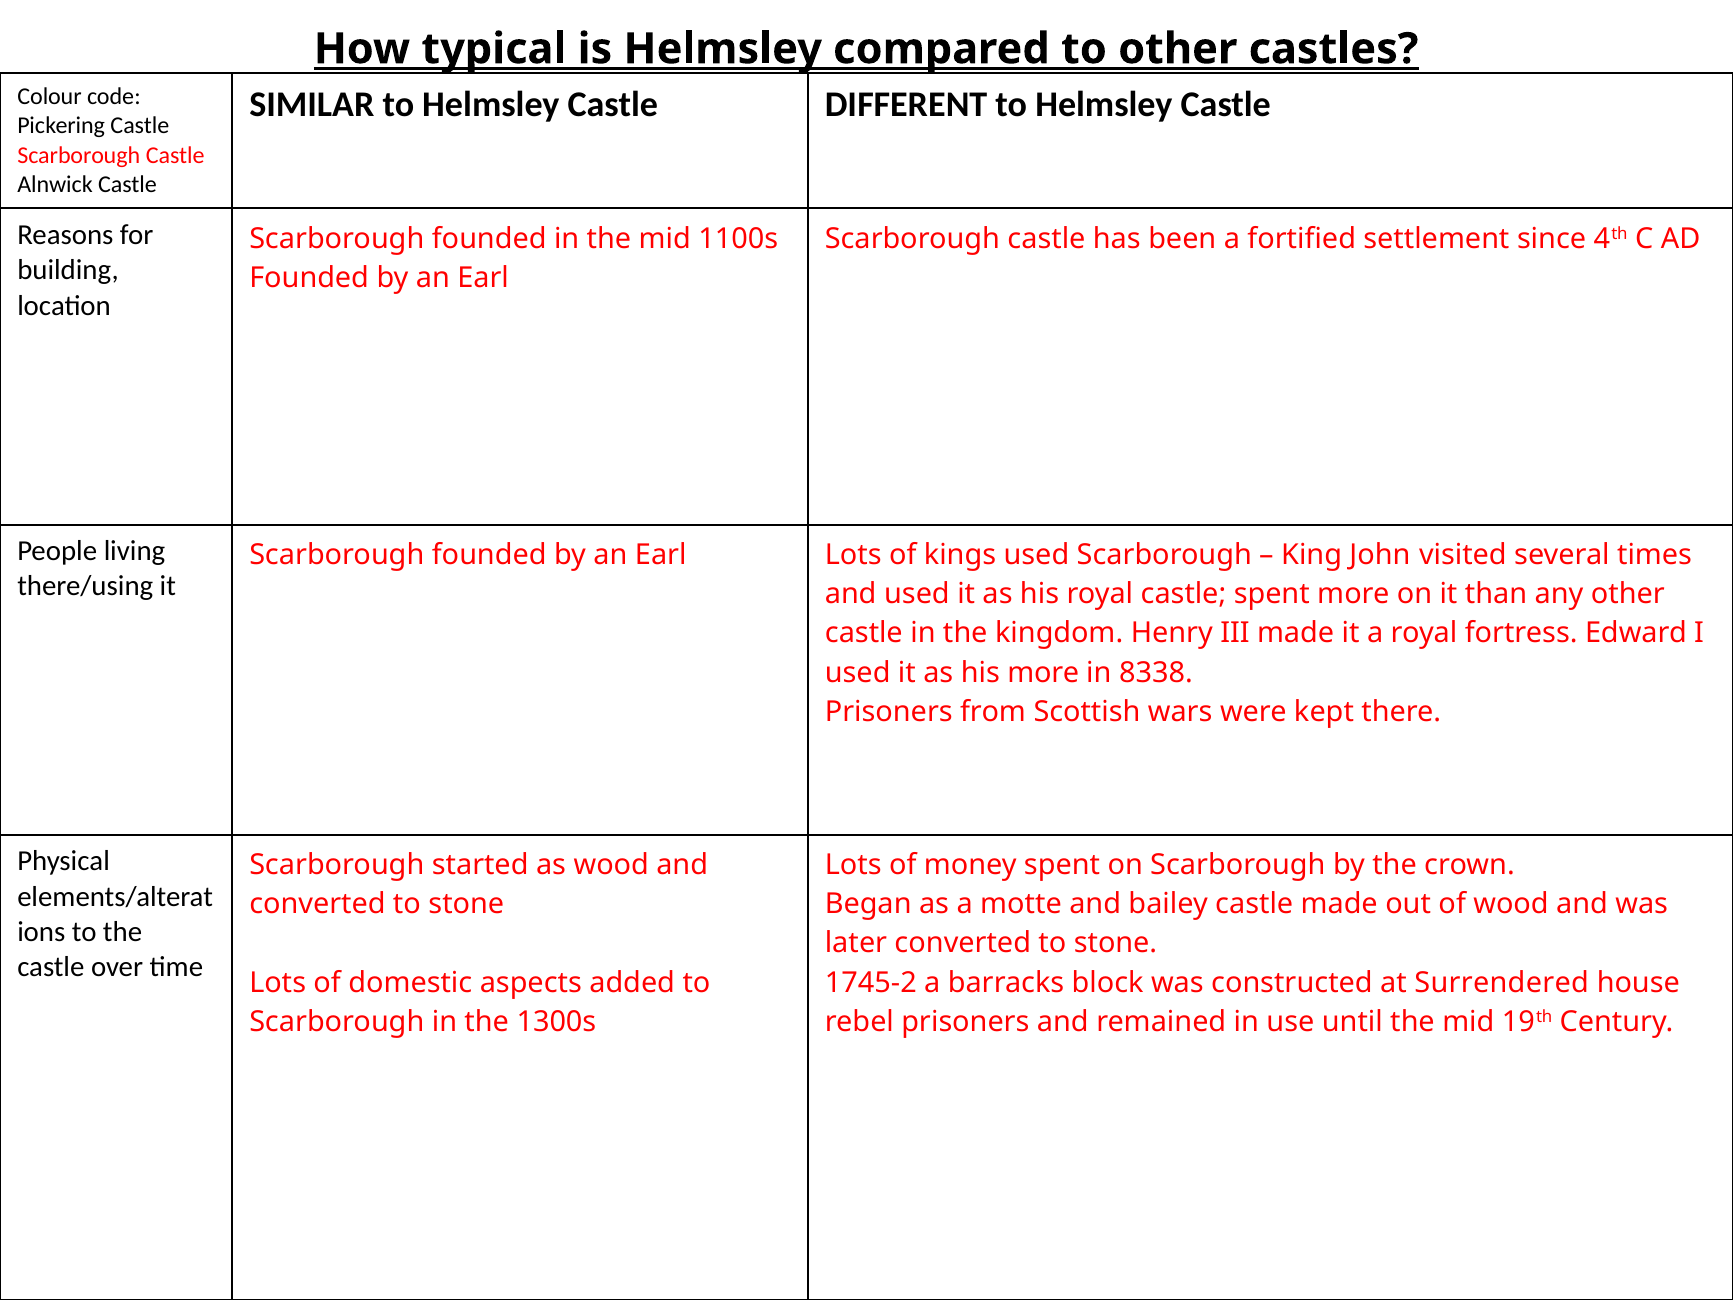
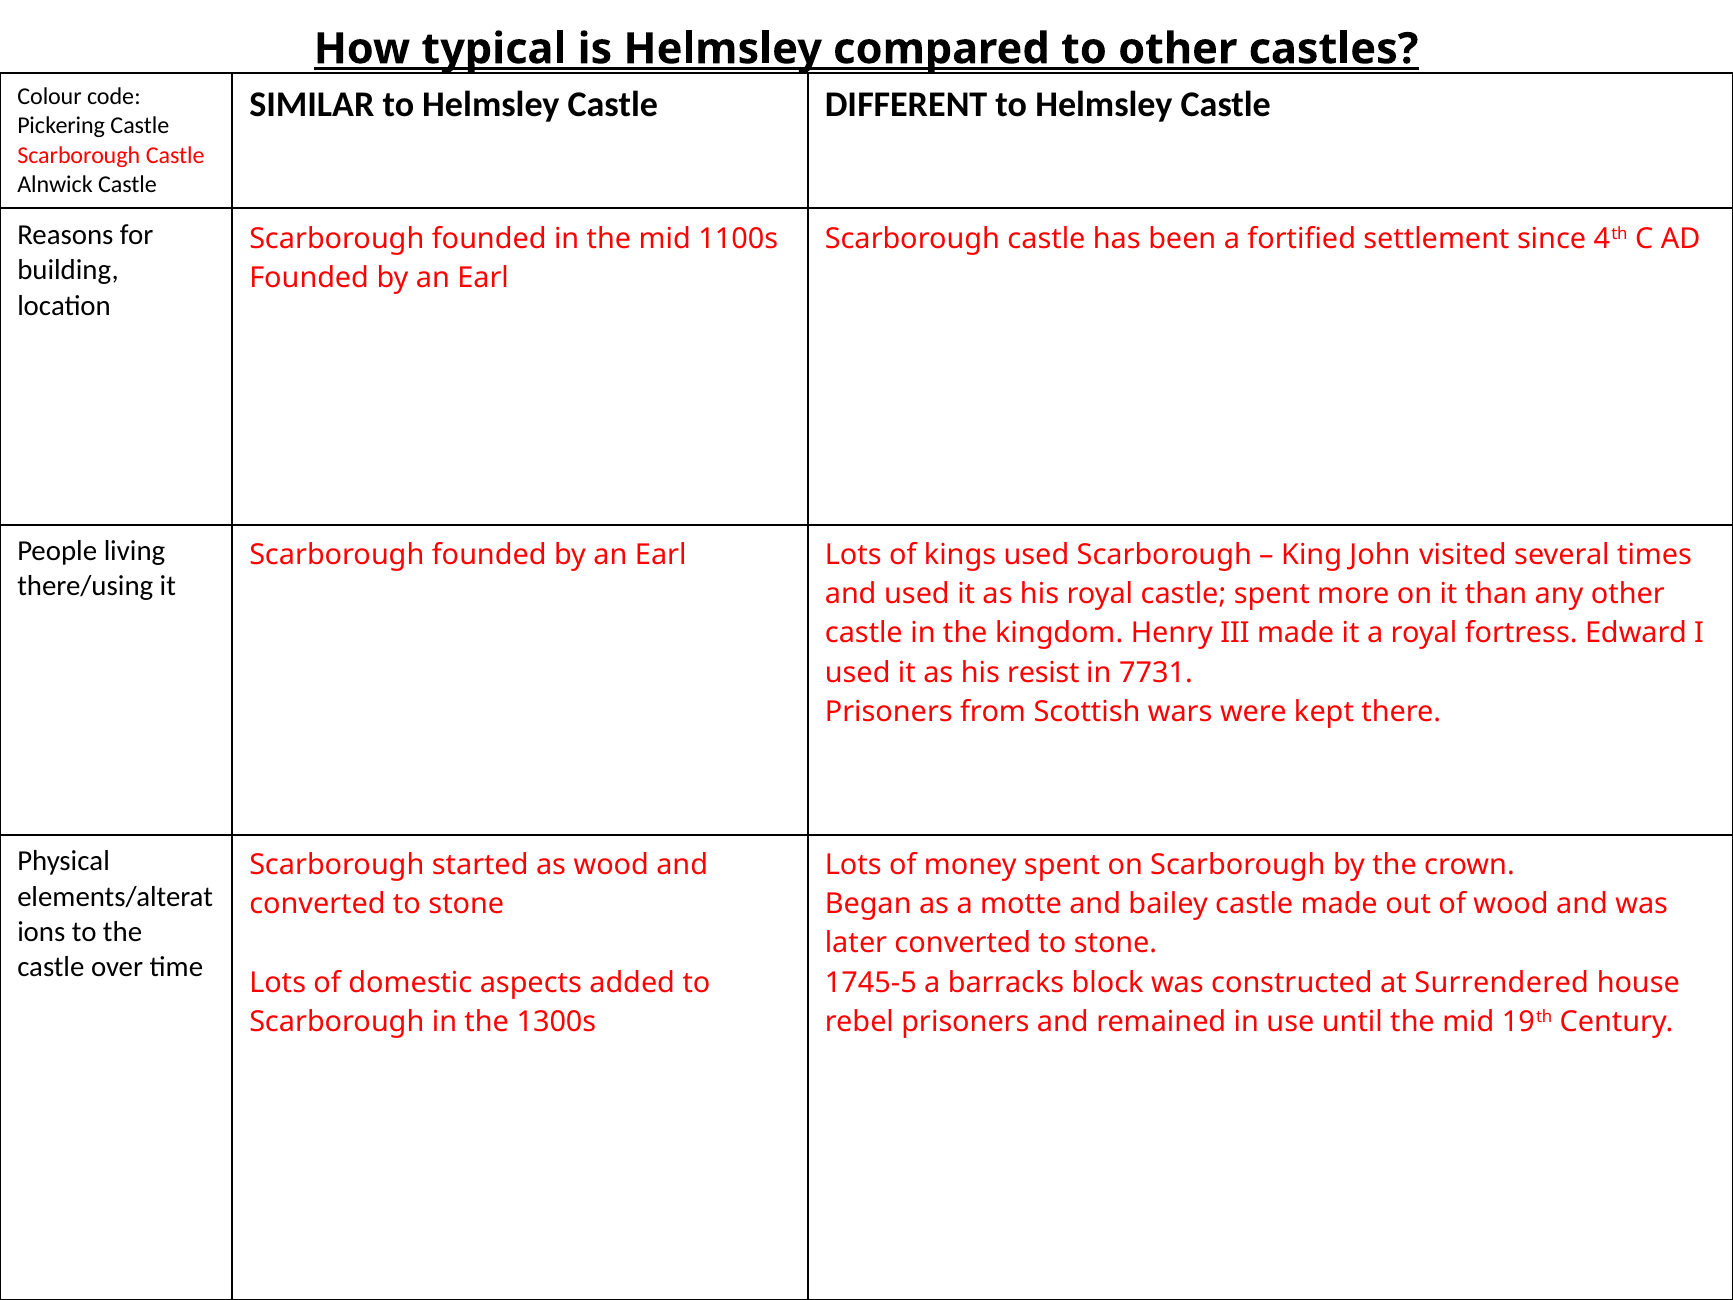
his more: more -> resist
8338: 8338 -> 7731
1745-2: 1745-2 -> 1745-5
